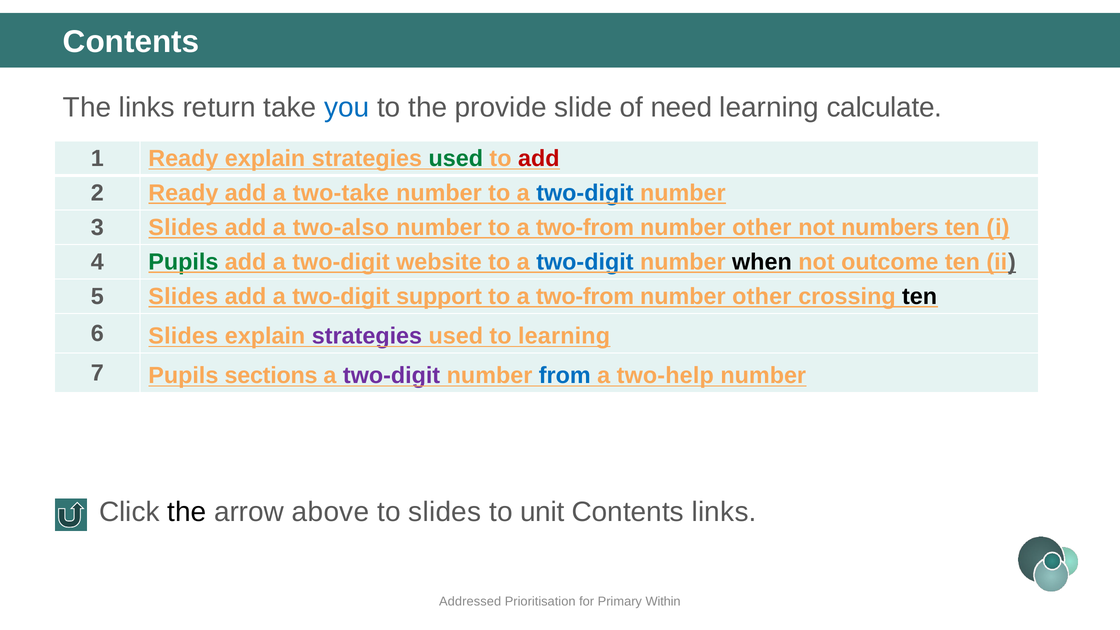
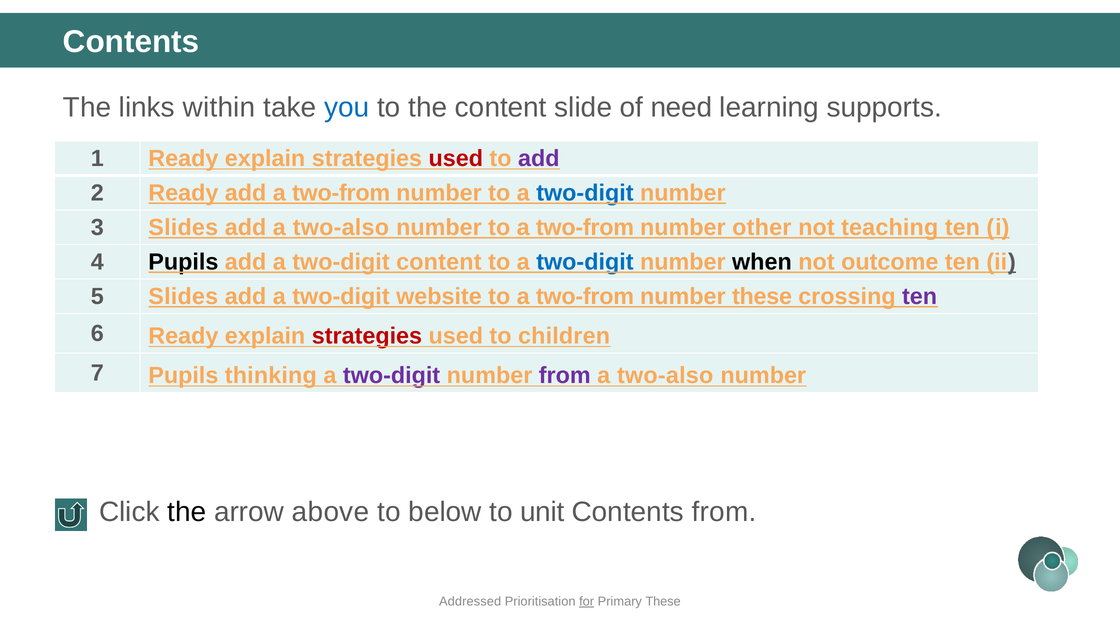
return: return -> within
the provide: provide -> content
calculate: calculate -> supports
used at (456, 159) colour: green -> red
add at (539, 159) colour: red -> purple
add a two-take: two-take -> two-from
numbers: numbers -> teaching
Pupils at (183, 262) colour: green -> black
two-digit website: website -> content
support: support -> website
other at (762, 296): other -> these
ten at (920, 296) colour: black -> purple
6 Slides: Slides -> Ready
strategies at (367, 336) colour: purple -> red
to learning: learning -> children
sections: sections -> thinking
from at (565, 376) colour: blue -> purple
two-help at (665, 376): two-help -> two-also
to slides: slides -> below
Contents links: links -> from
for underline: none -> present
Primary Within: Within -> These
